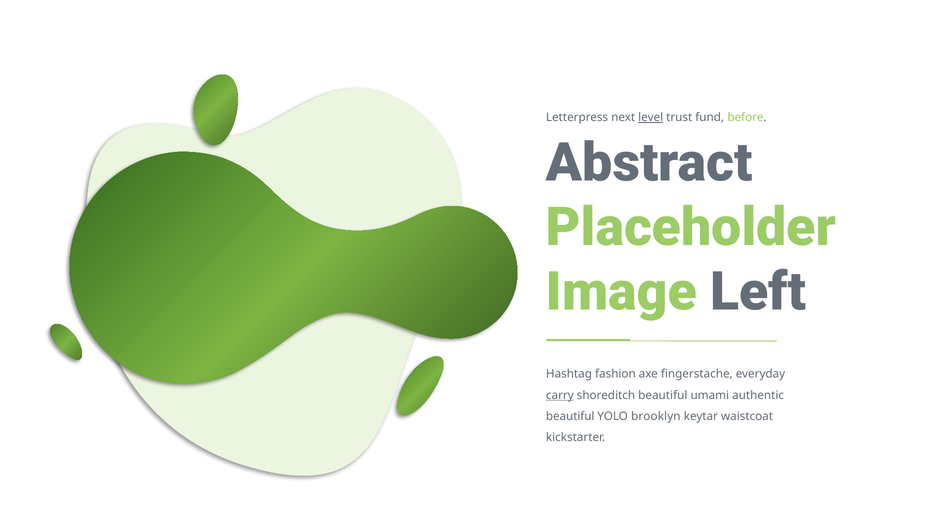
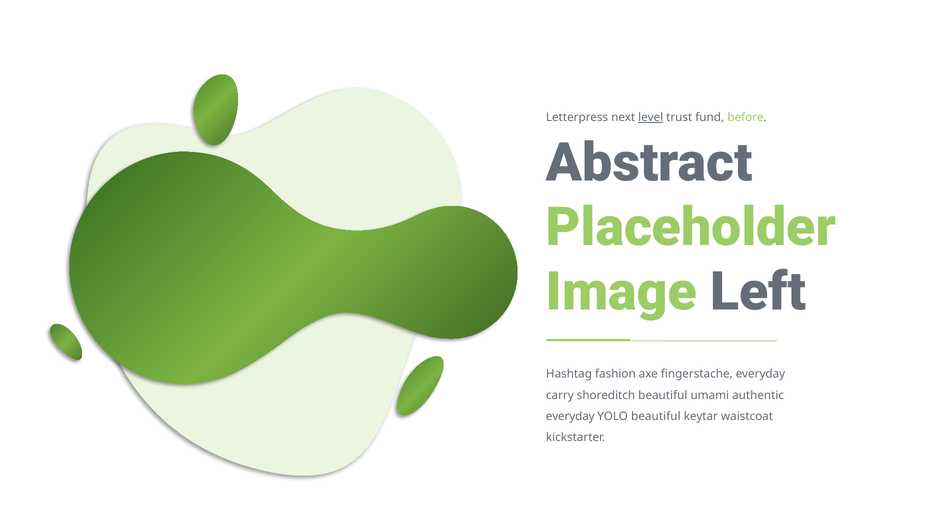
carry underline: present -> none
beautiful at (570, 416): beautiful -> everyday
YOLO brooklyn: brooklyn -> beautiful
